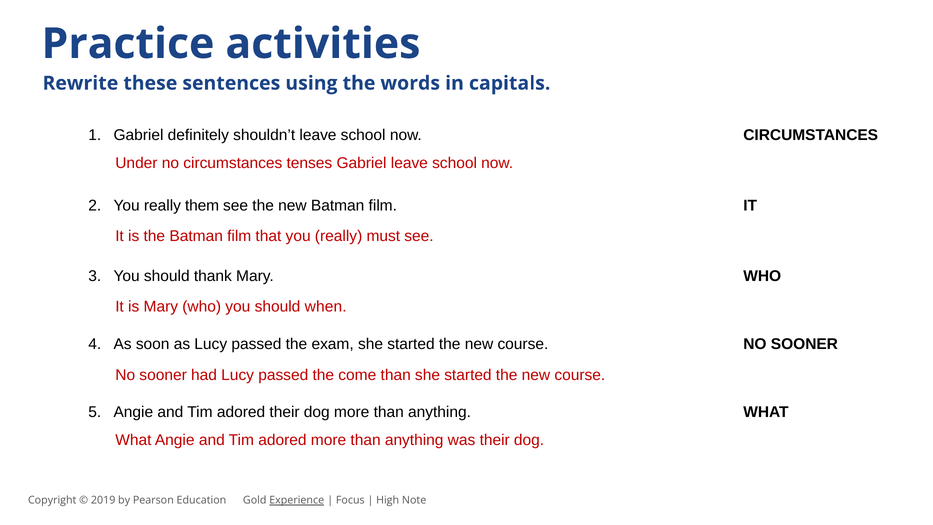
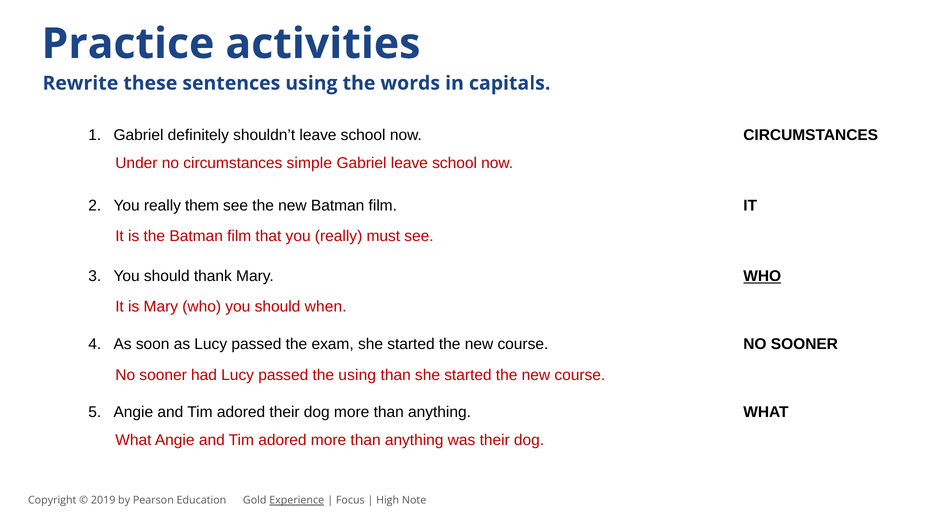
tenses: tenses -> simple
WHO at (762, 276) underline: none -> present
the come: come -> using
